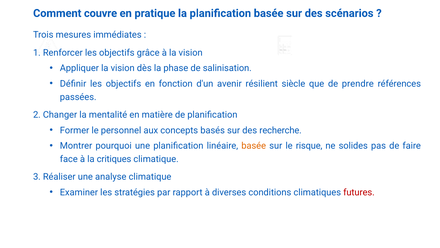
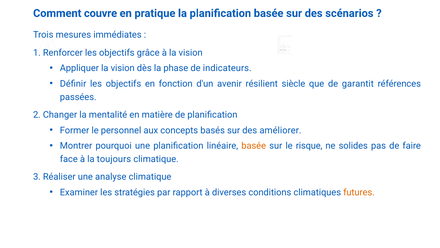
salinisation: salinisation -> indicateurs
prendre: prendre -> garantit
recherche: recherche -> améliorer
critiques: critiques -> toujours
futures colour: red -> orange
